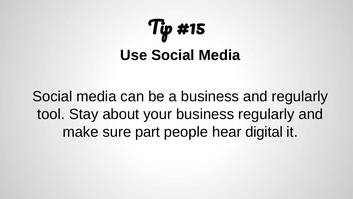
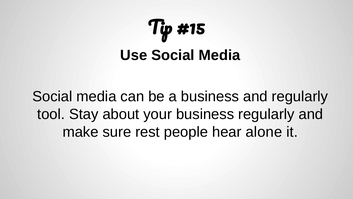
part: part -> rest
digital: digital -> alone
